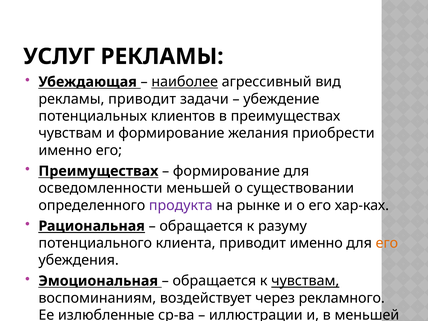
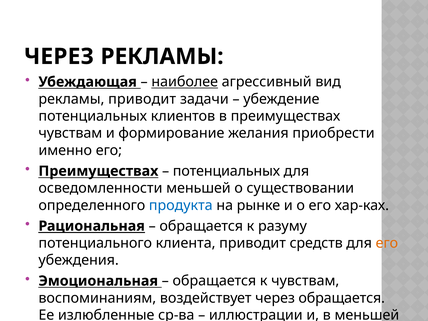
УСЛУГ at (59, 56): УСЛУГ -> ЧЕРЕЗ
формирование at (226, 171): формирование -> потенциальных
продукта colour: purple -> blue
приводит именно: именно -> средств
чувствам at (305, 281) underline: present -> none
через рекламного: рекламного -> обращается
